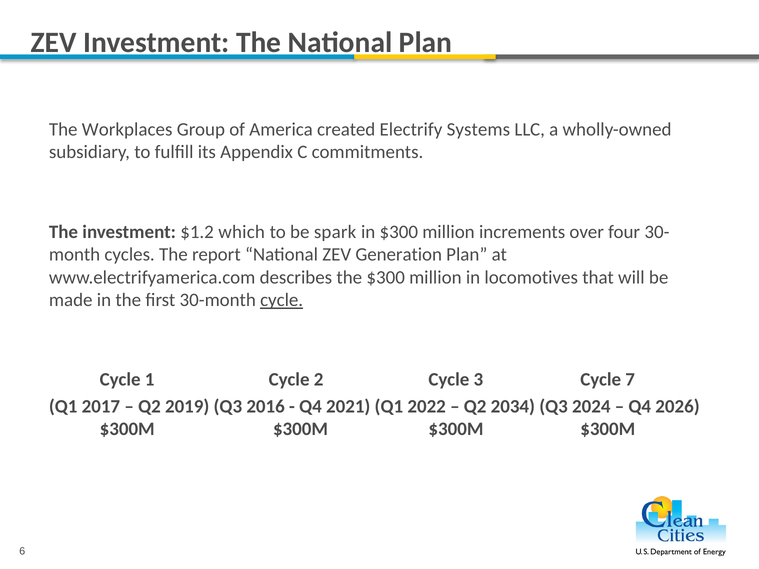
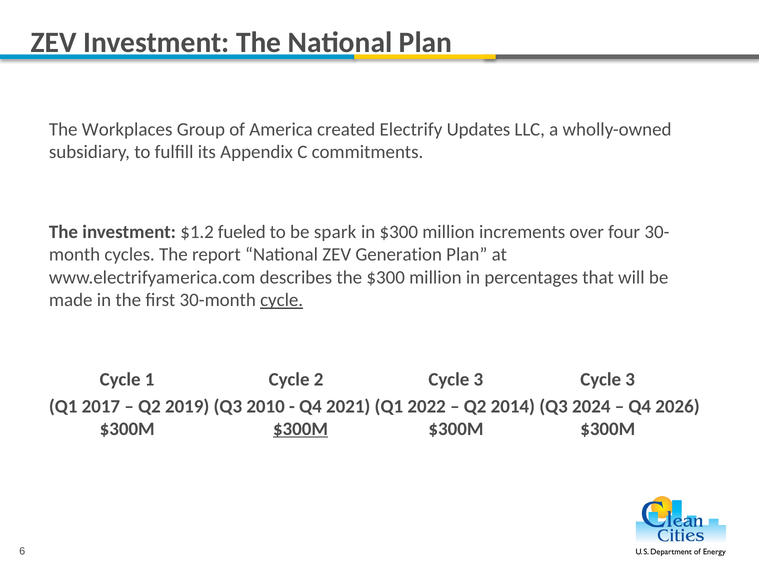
Systems: Systems -> Updates
which: which -> fueled
locomotives: locomotives -> percentages
3 Cycle 7: 7 -> 3
2016: 2016 -> 2010
2034: 2034 -> 2014
$300M at (300, 429) underline: none -> present
